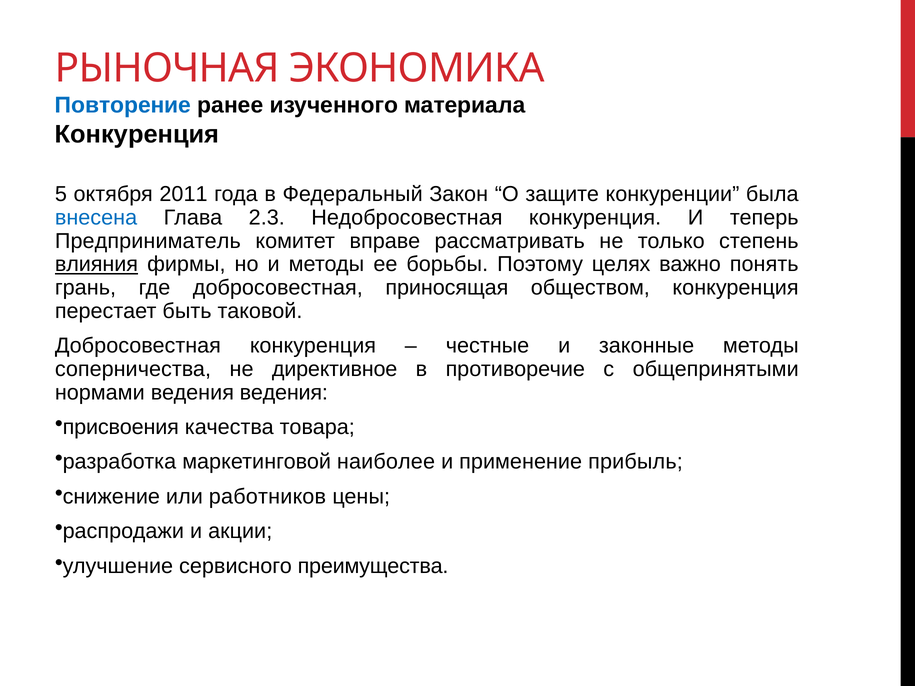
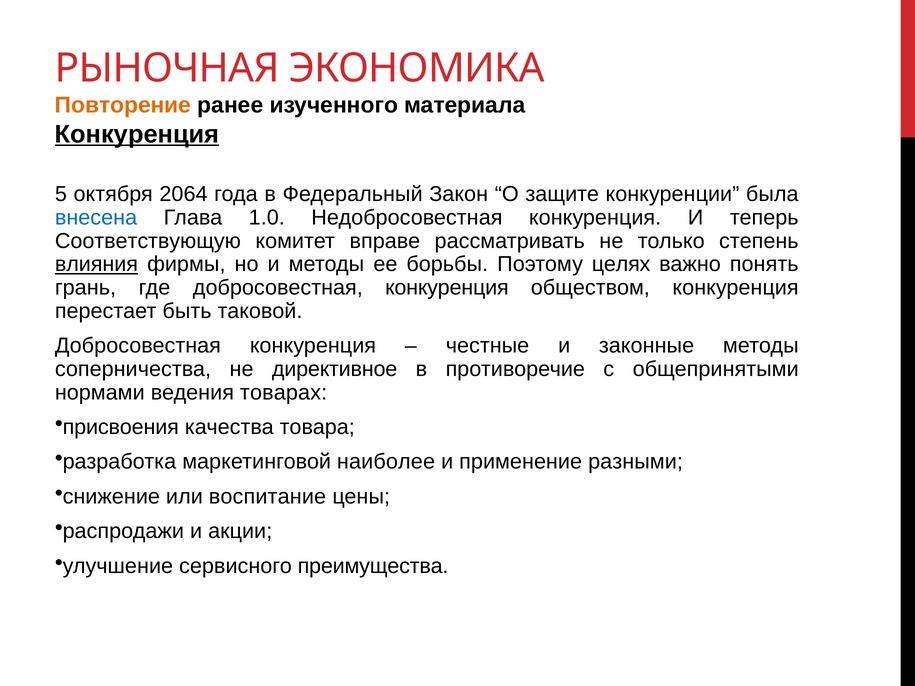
Повторение colour: blue -> orange
Конкуренция at (137, 134) underline: none -> present
2011: 2011 -> 2064
2.3: 2.3 -> 1.0
Предприниматель: Предприниматель -> Соответствующую
где добросовестная приносящая: приносящая -> конкуренция
ведения ведения: ведения -> товарах
прибыль: прибыль -> разными
работников: работников -> воспитание
